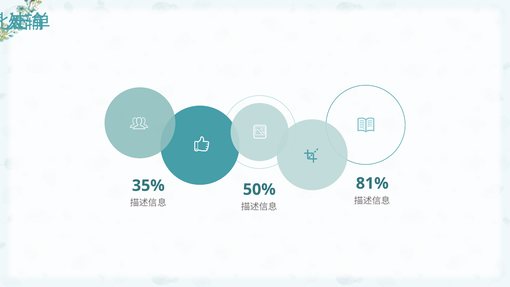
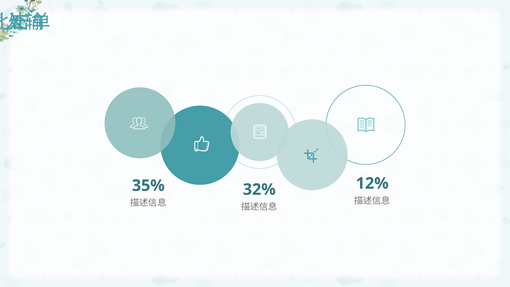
81%: 81% -> 12%
50%: 50% -> 32%
